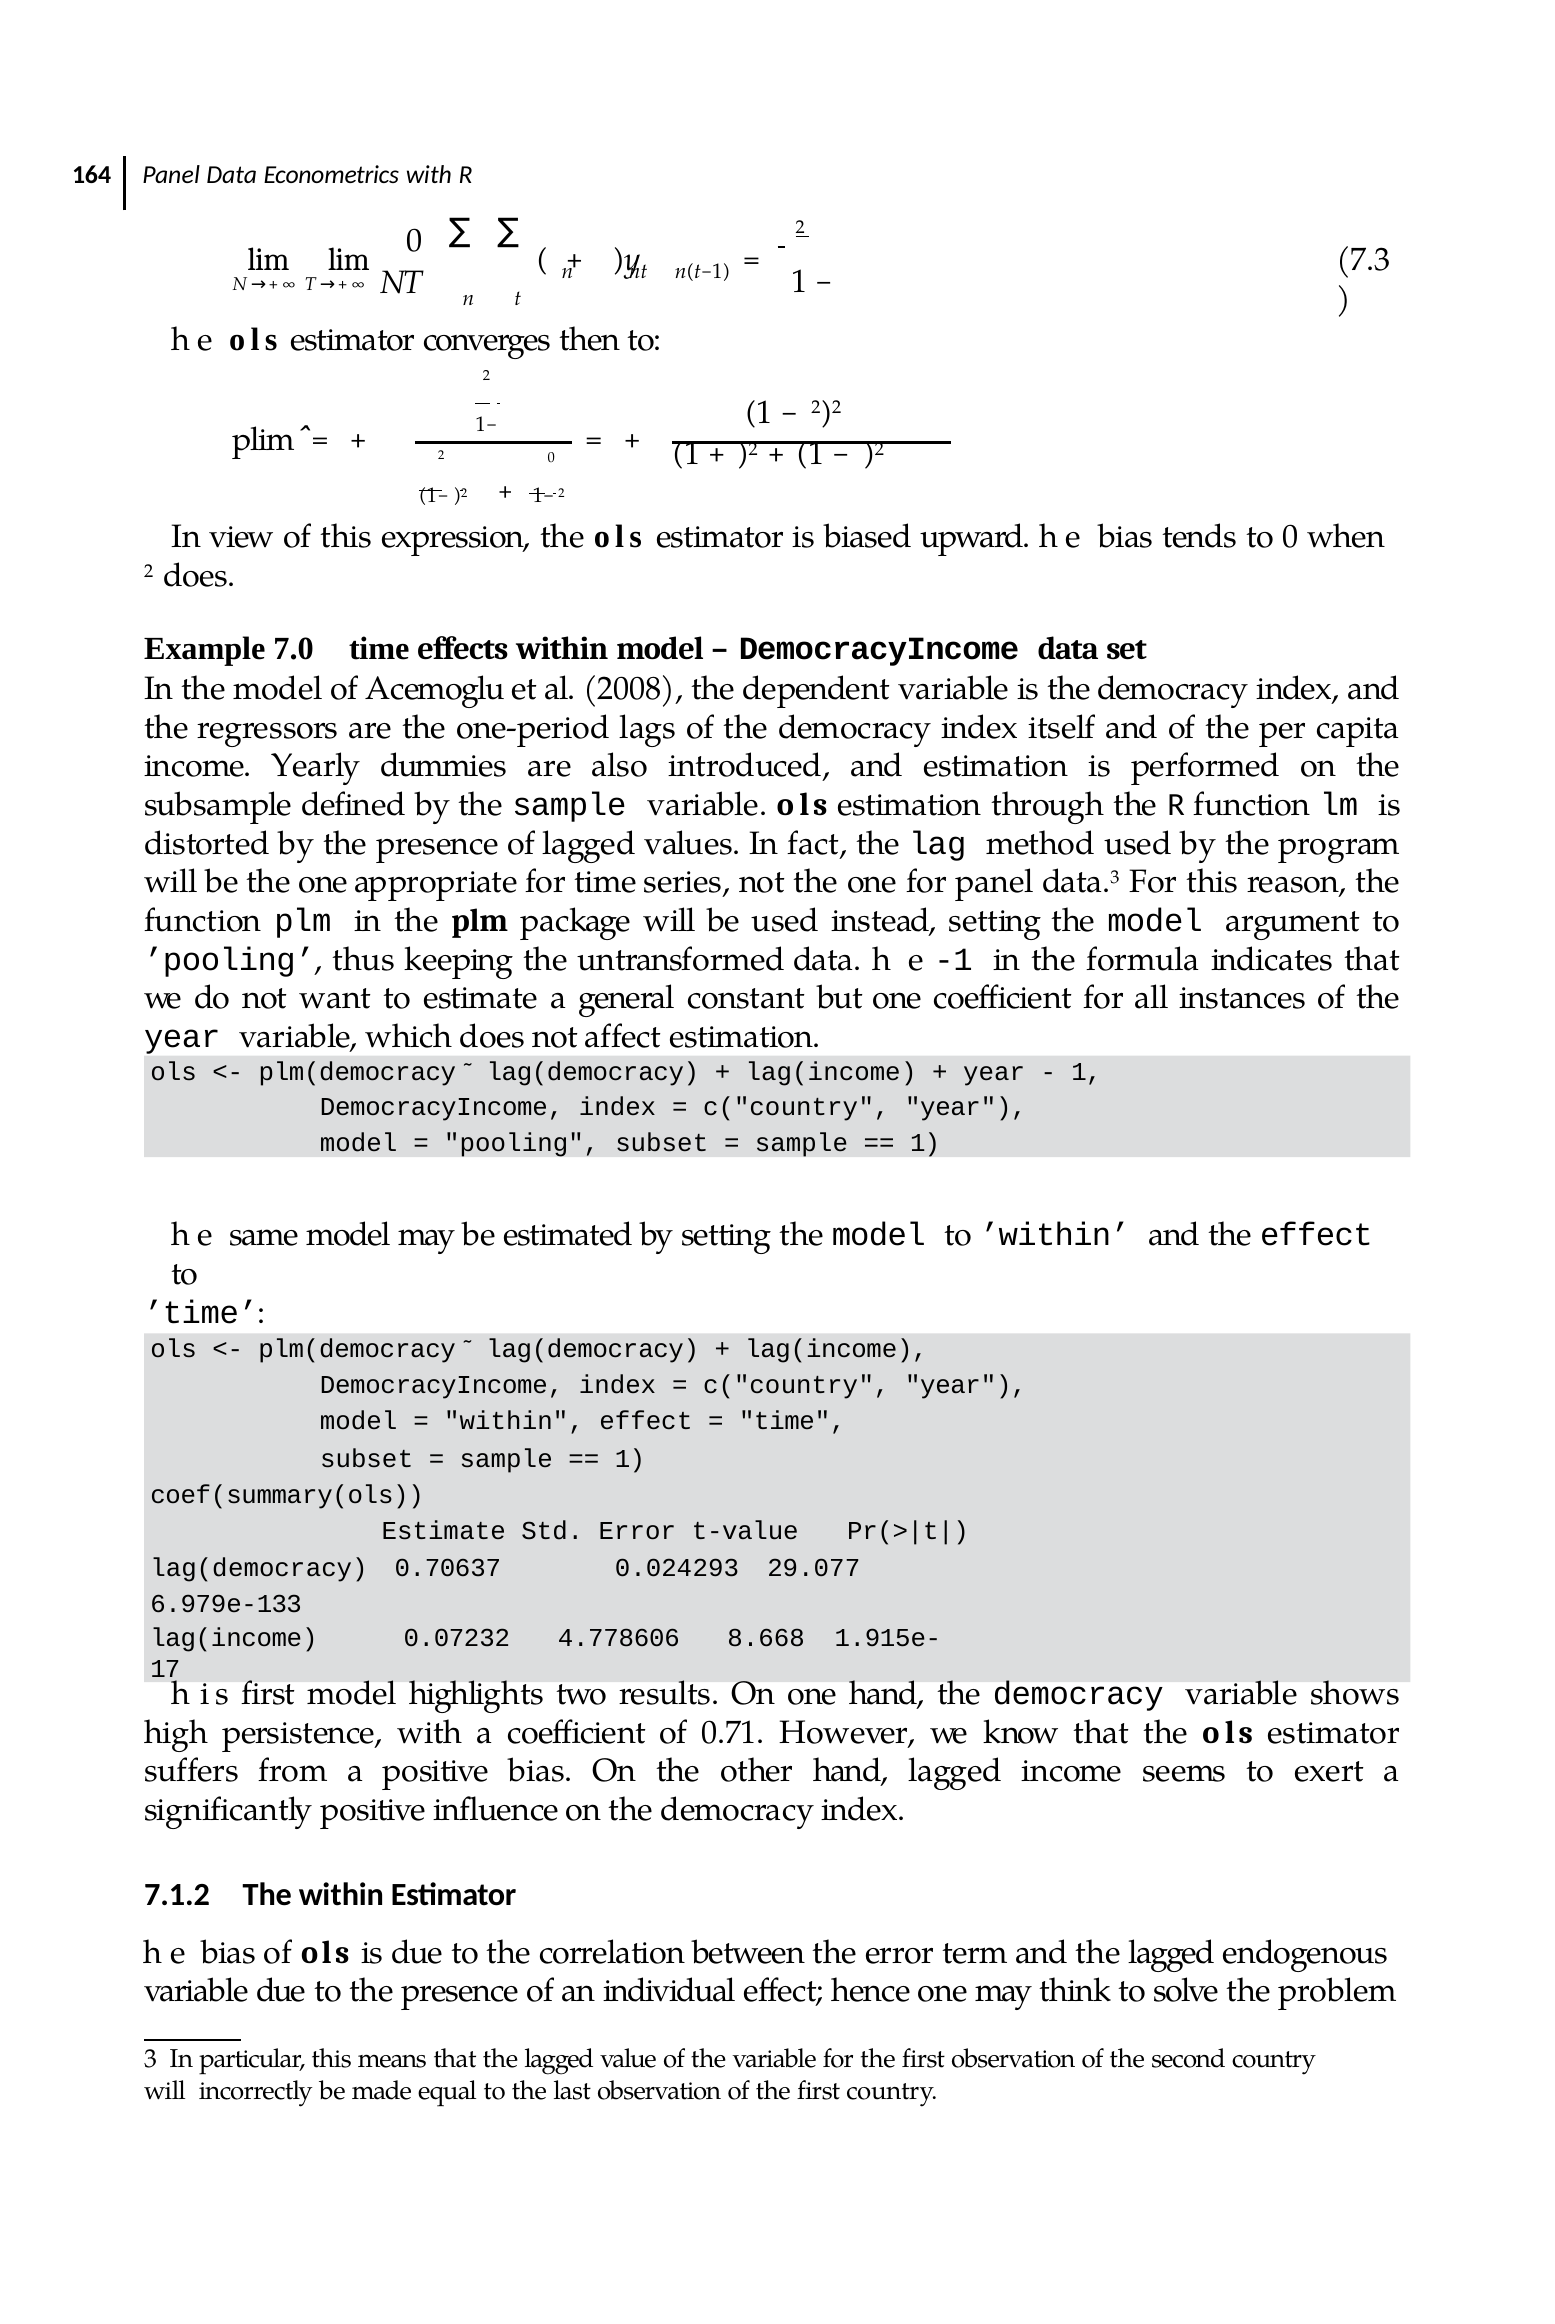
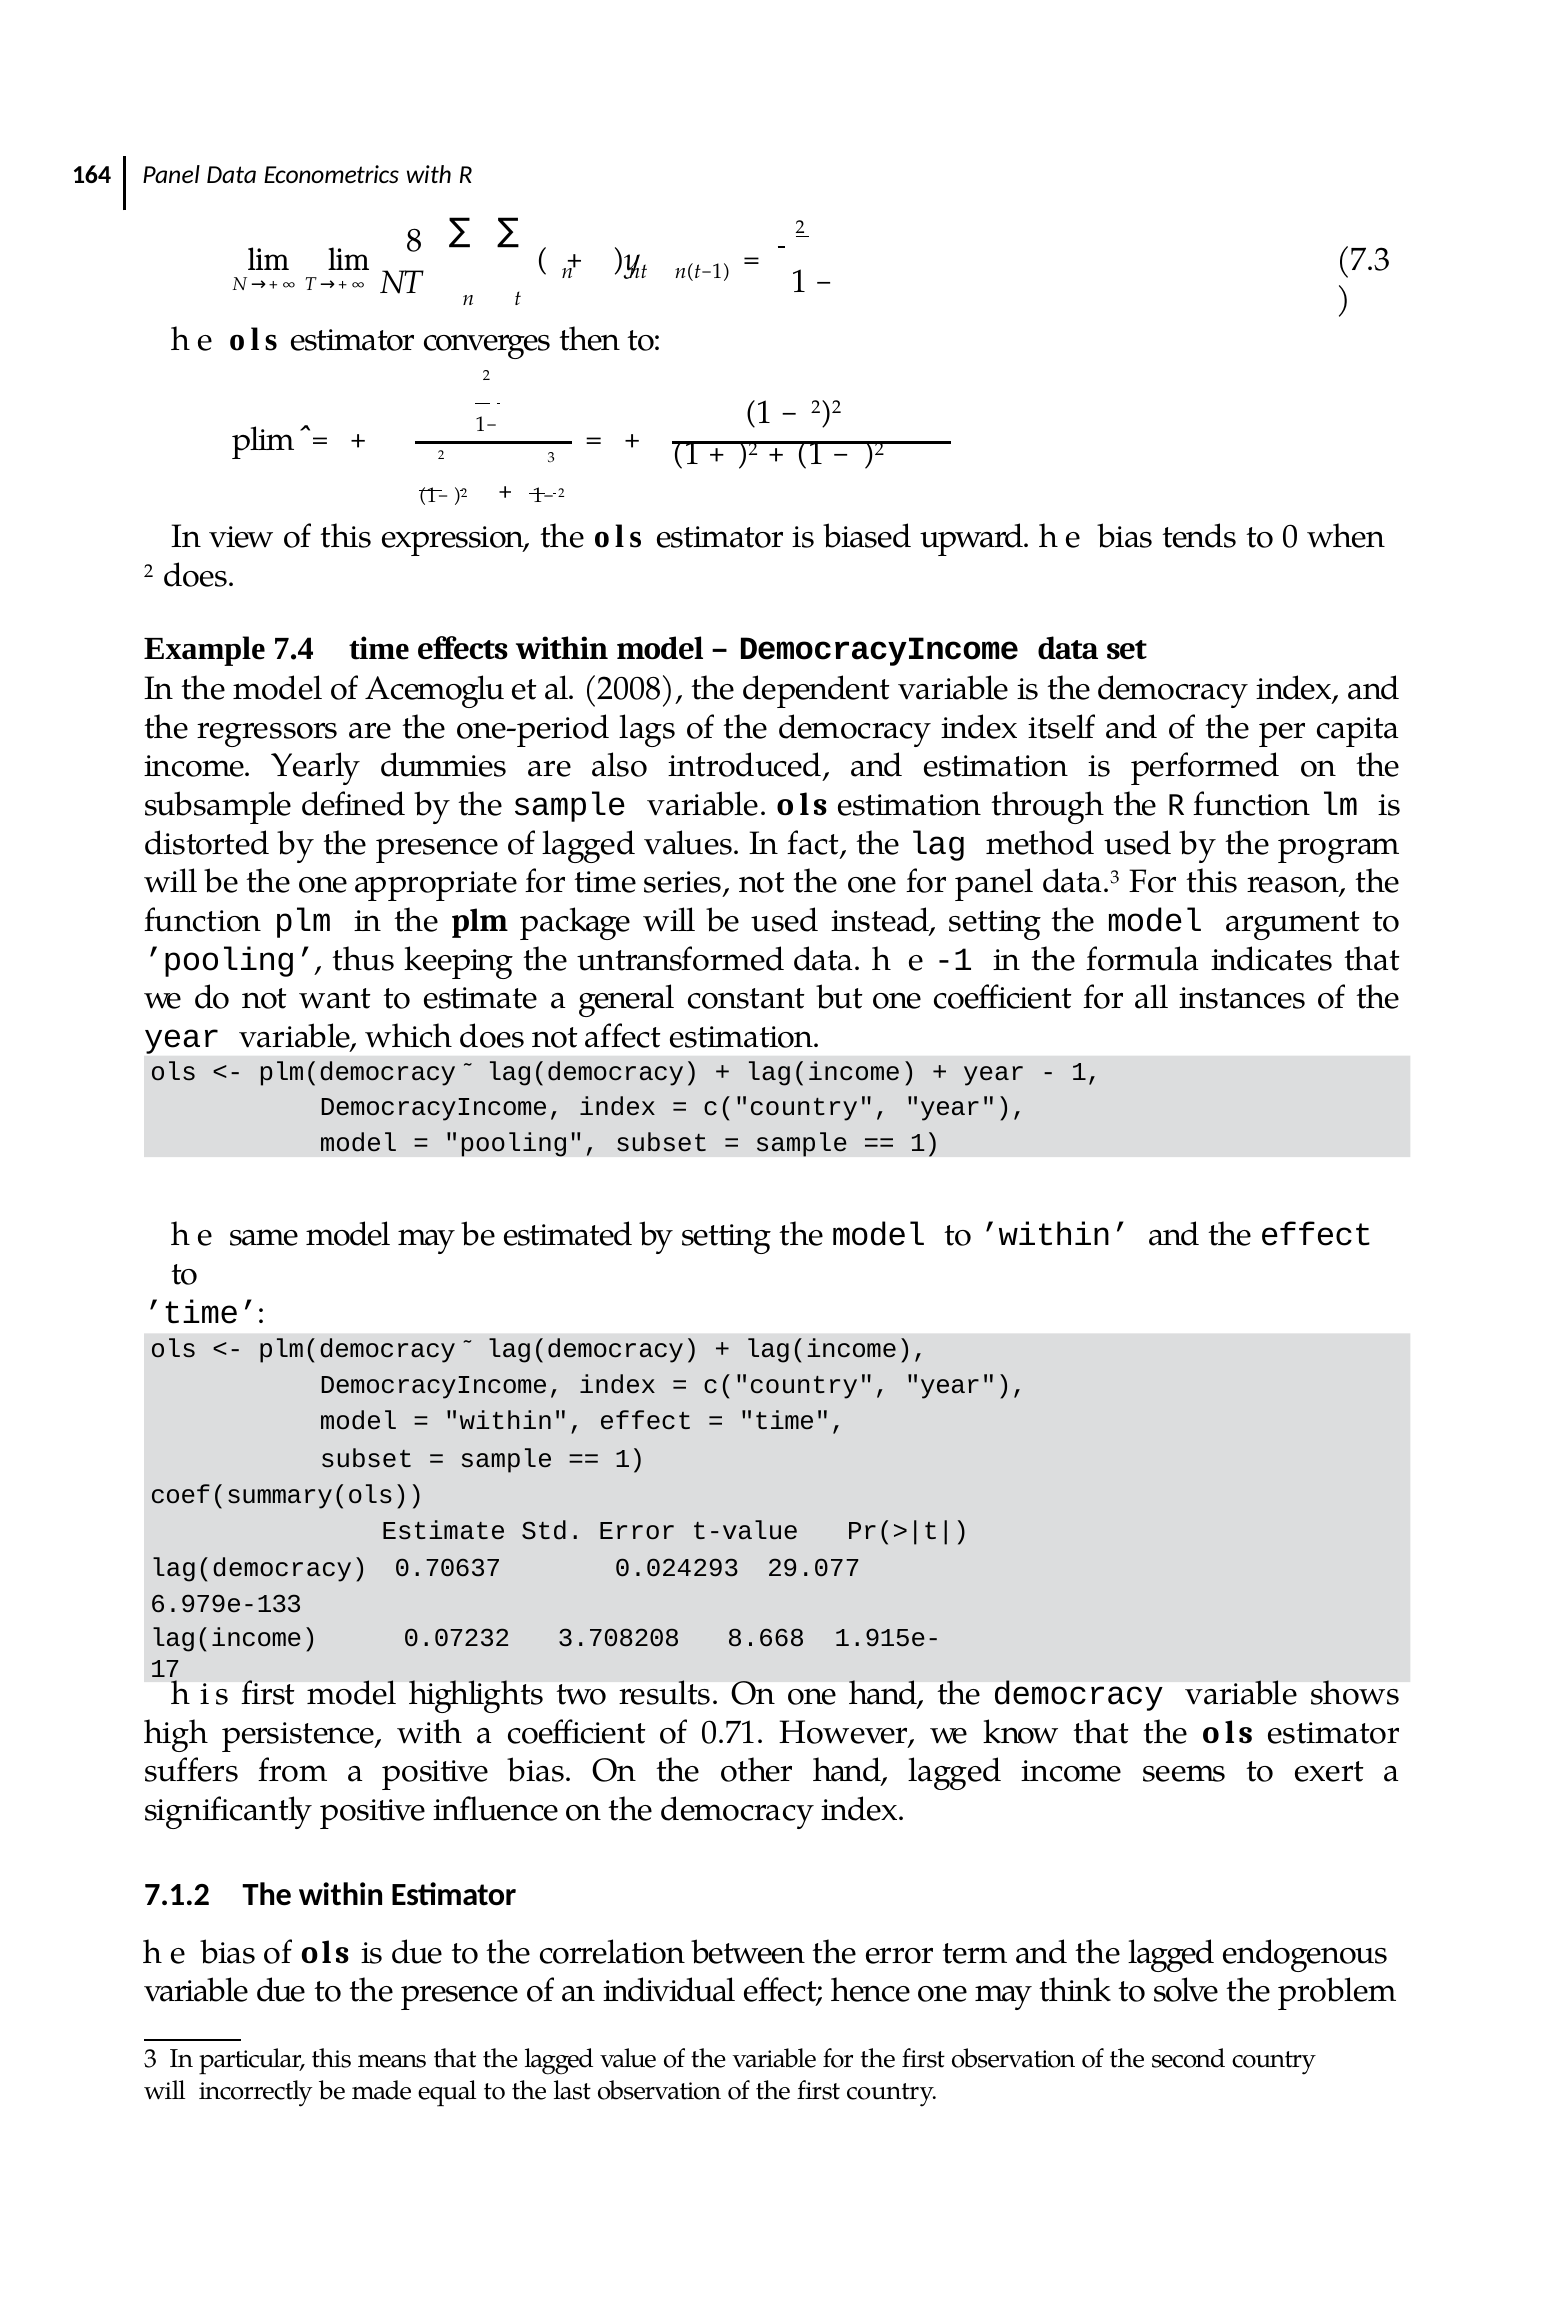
lim 0: 0 -> 8
2 0: 0 -> 3
7.0: 7.0 -> 7.4
4.778606: 4.778606 -> 3.708208
